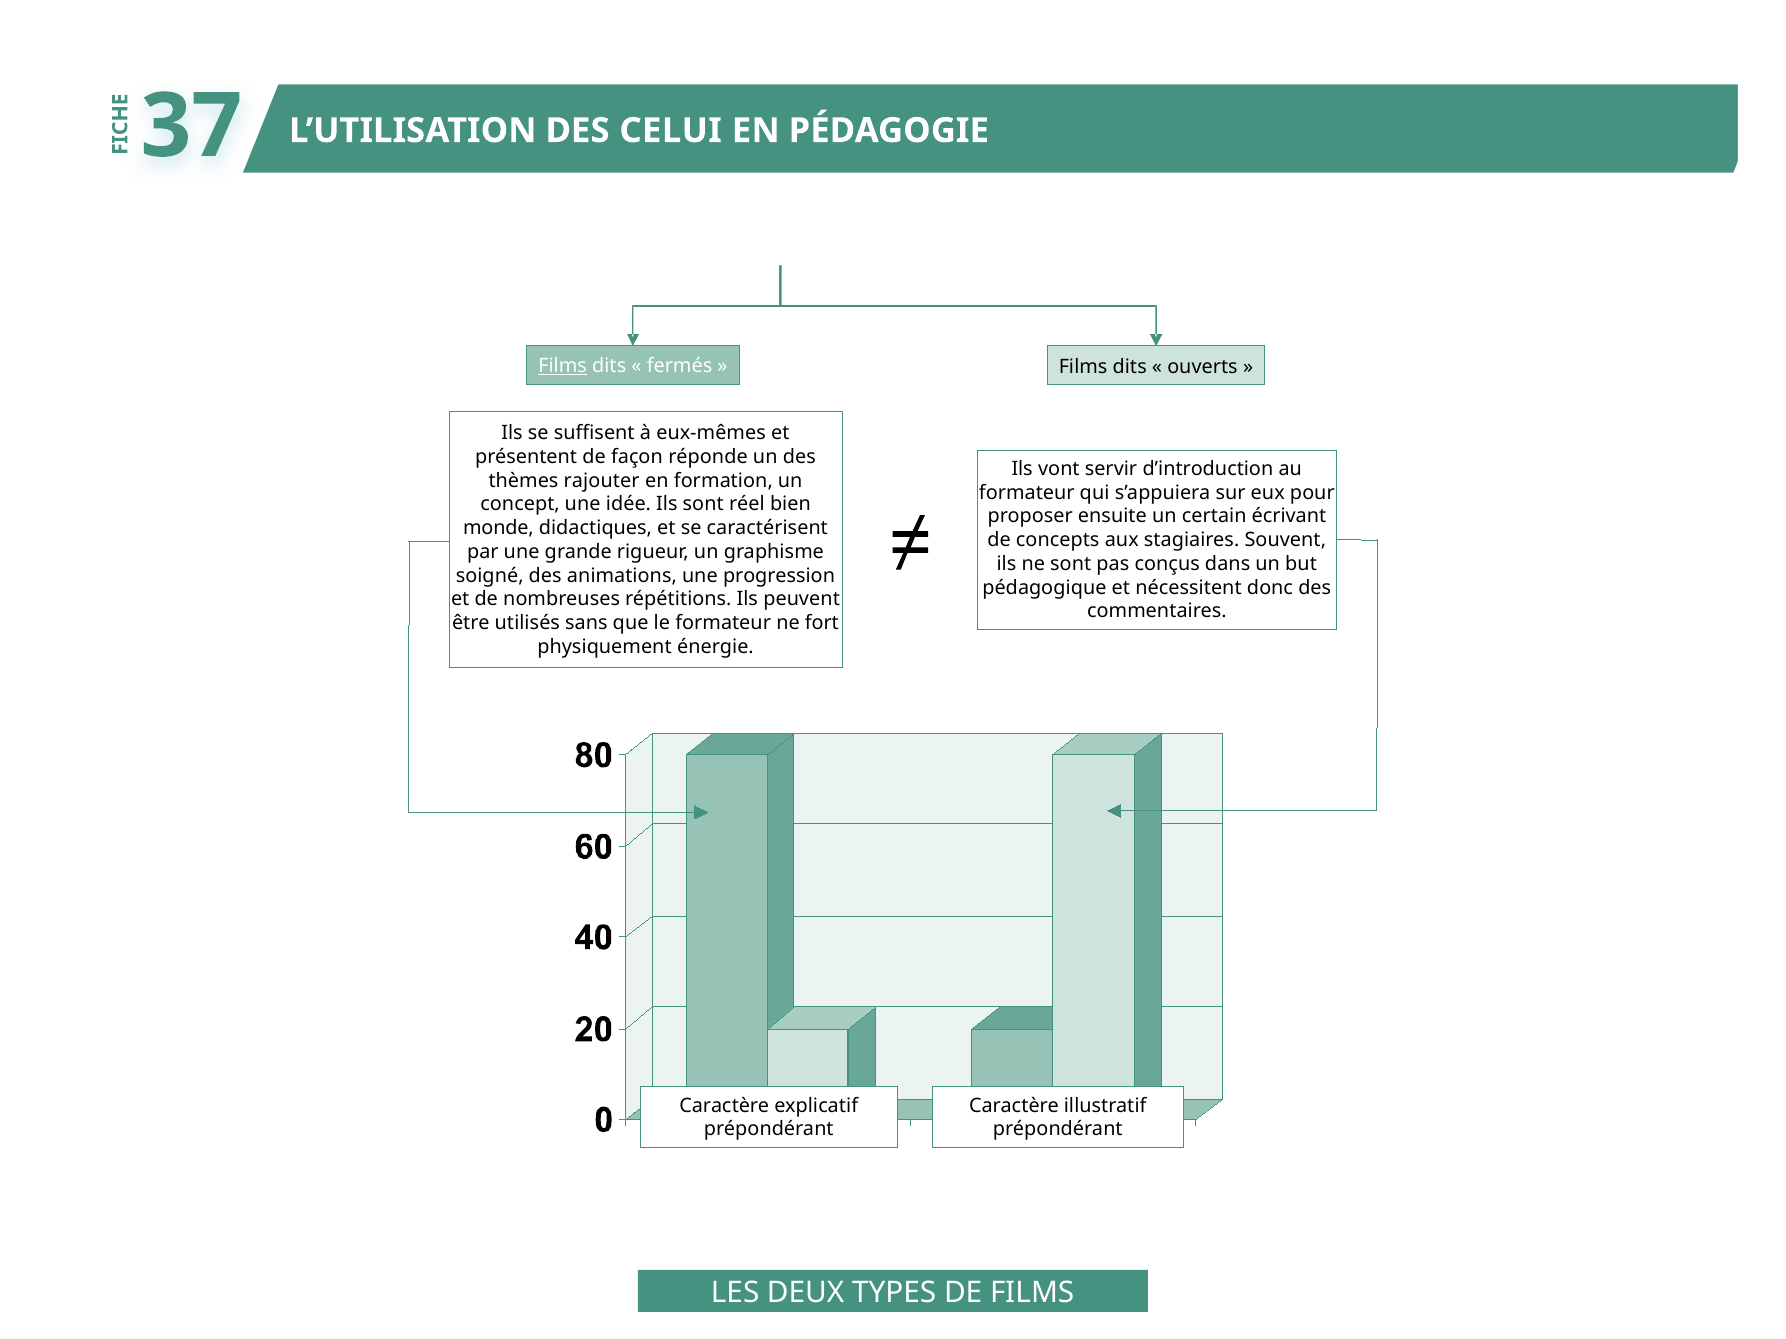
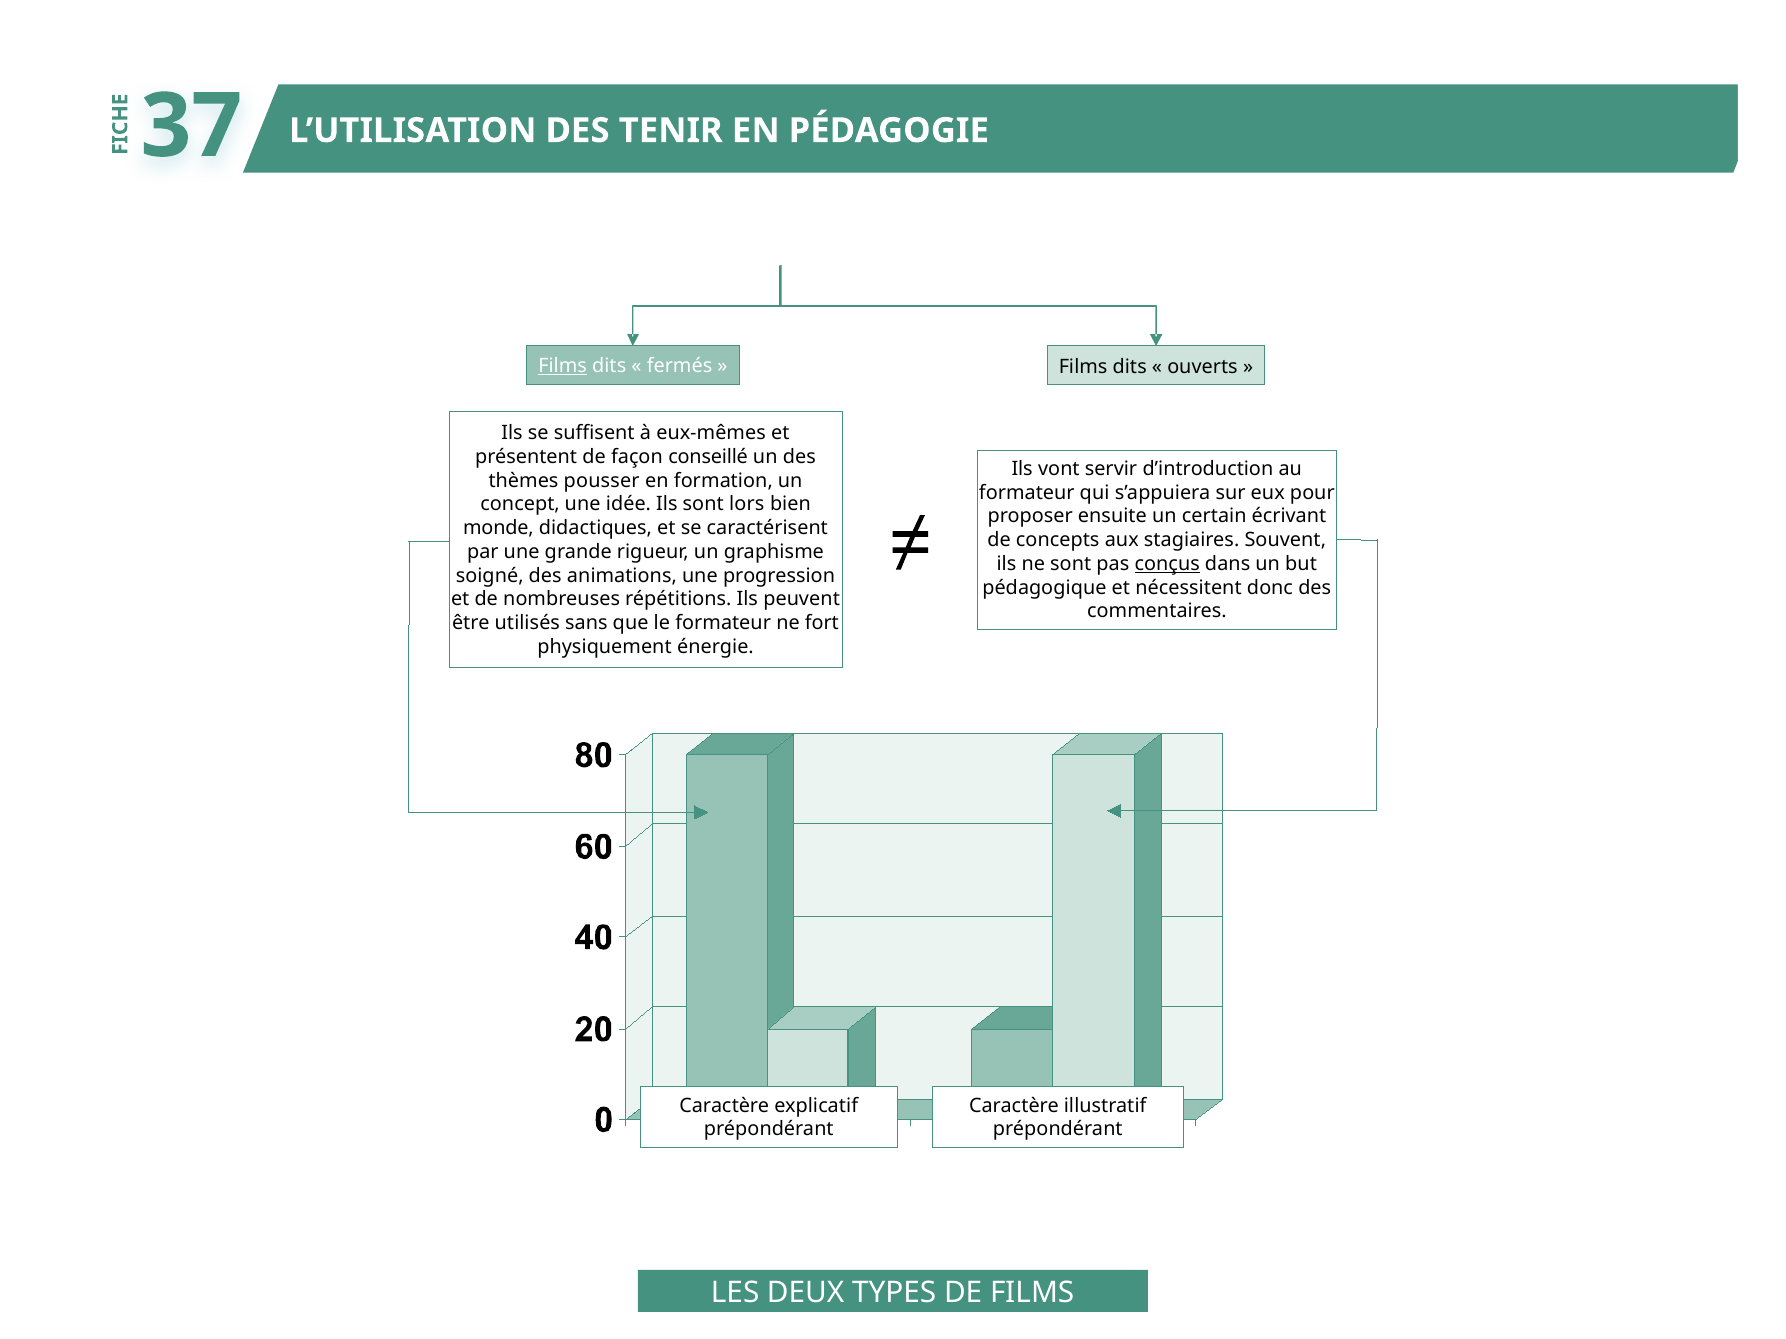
CELUI: CELUI -> TENIR
réponde: réponde -> conseillé
rajouter: rajouter -> pousser
réel: réel -> lors
conçus underline: none -> present
